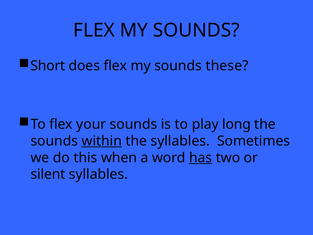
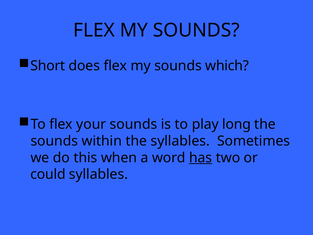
these: these -> which
within underline: present -> none
silent: silent -> could
